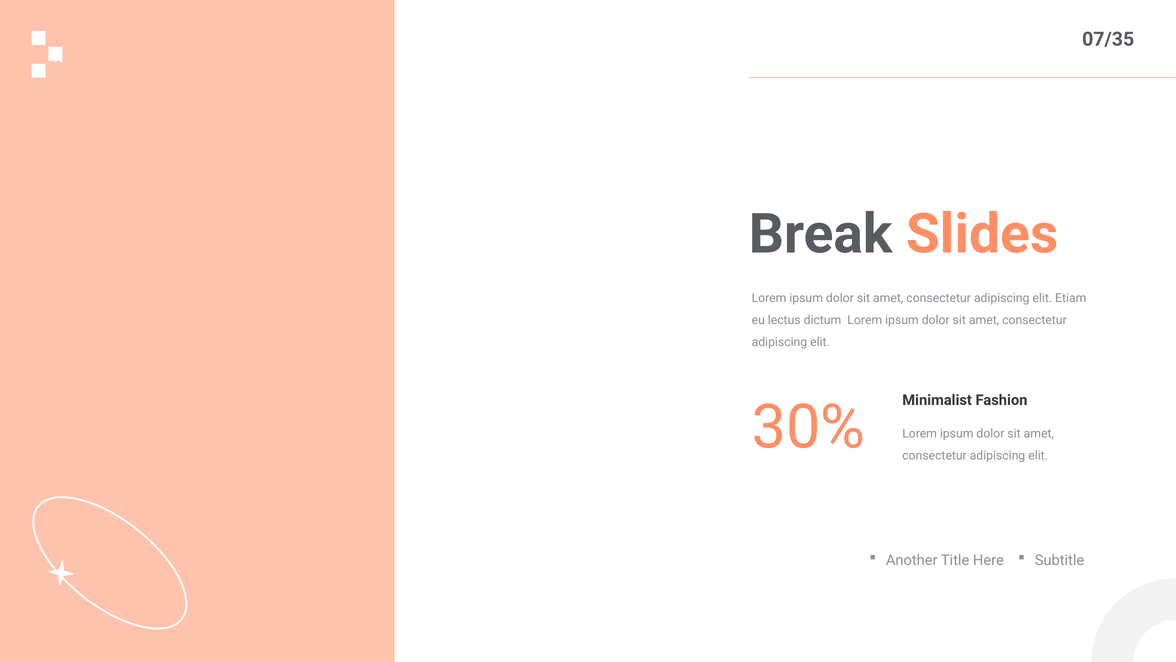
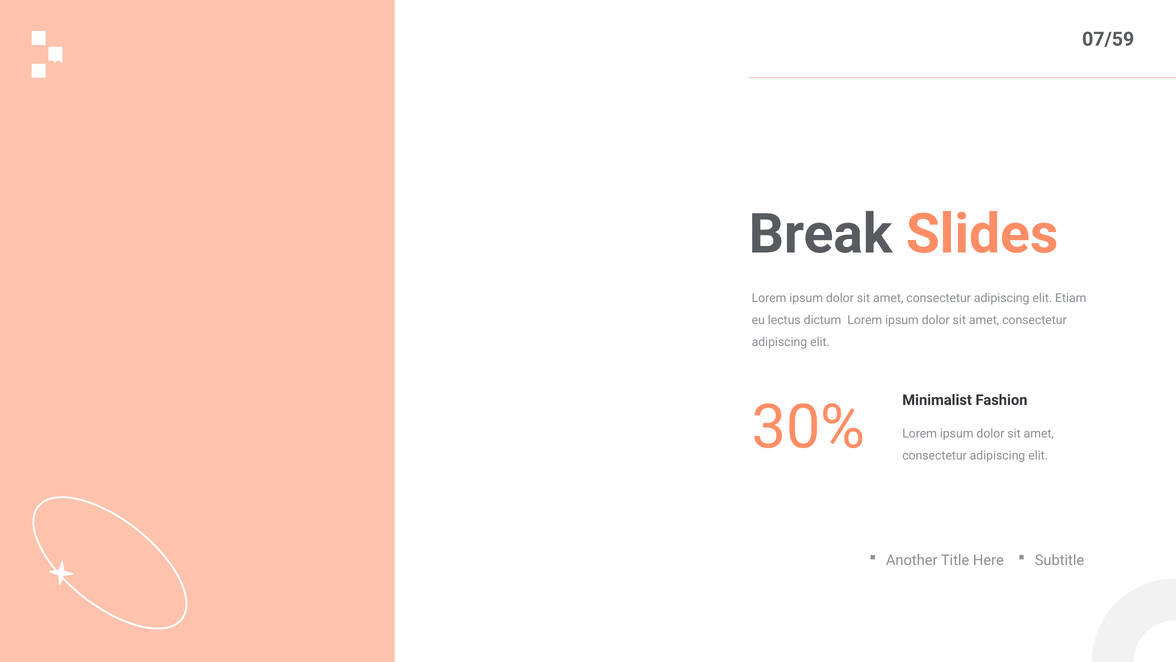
07/35: 07/35 -> 07/59
